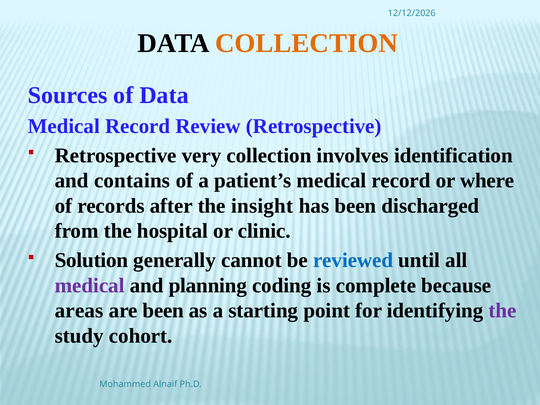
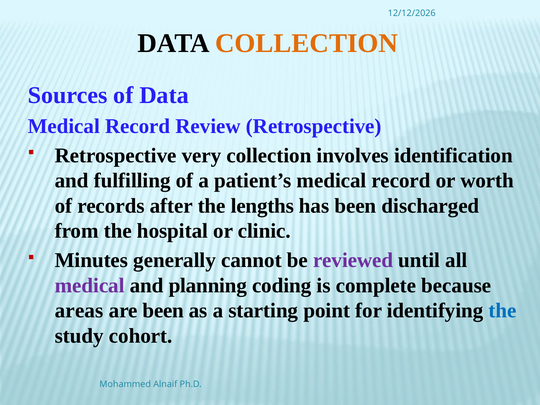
contains: contains -> fulfilling
where: where -> worth
insight: insight -> lengths
Solution: Solution -> Minutes
reviewed colour: blue -> purple
the at (503, 311) colour: purple -> blue
